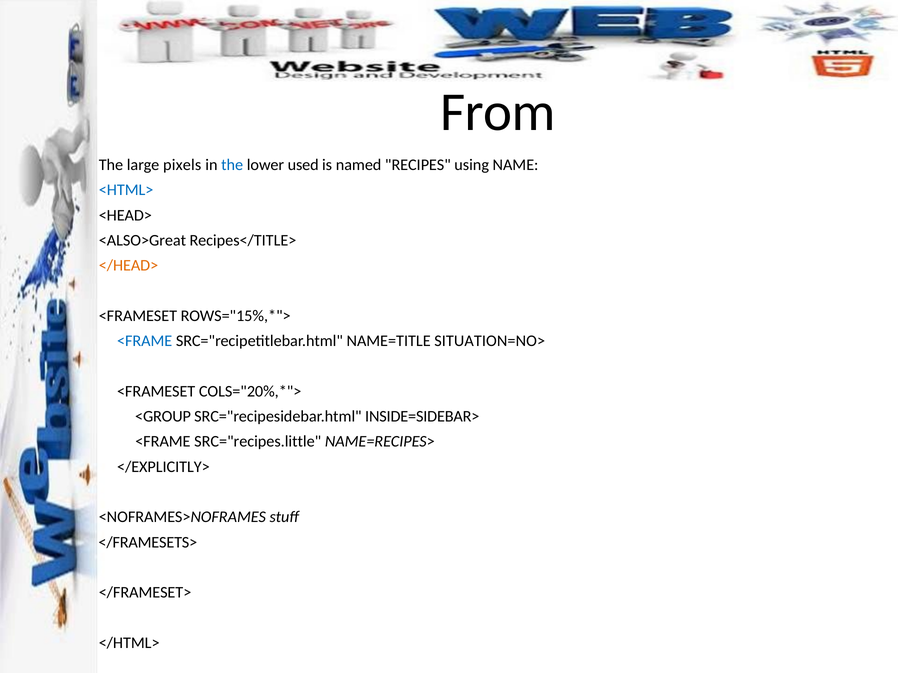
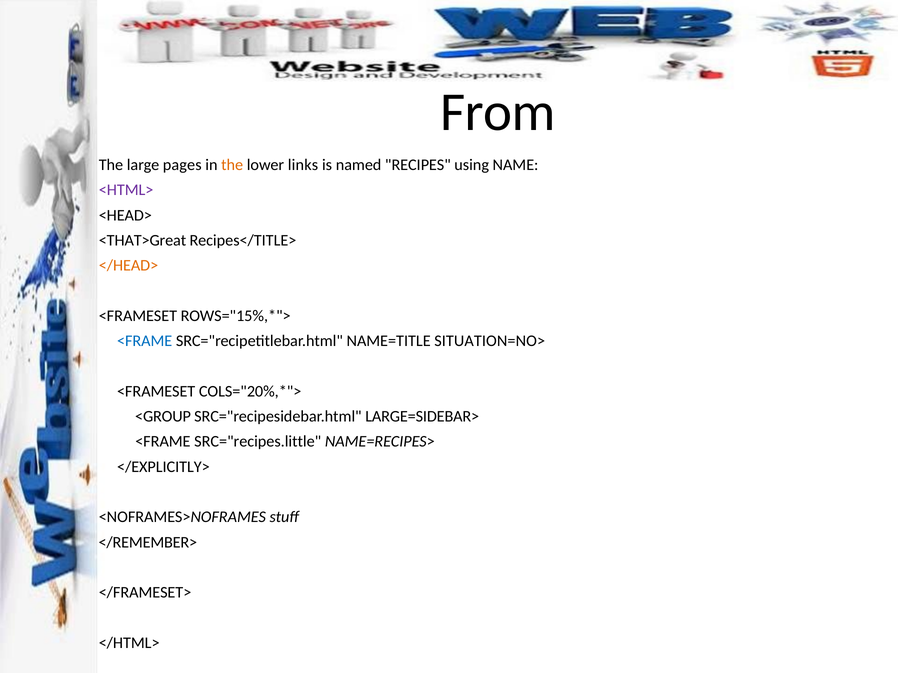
pixels: pixels -> pages
the at (232, 165) colour: blue -> orange
used: used -> links
<HTML> colour: blue -> purple
<ALSO>Great: <ALSO>Great -> <THAT>Great
INSIDE=SIDEBAR>: INSIDE=SIDEBAR> -> LARGE=SIDEBAR>
</FRAMESETS>: </FRAMESETS> -> </REMEMBER>
